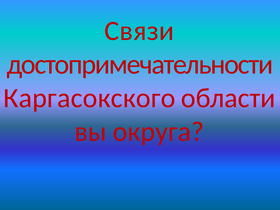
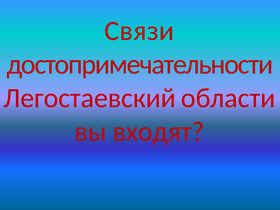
Каргасокского: Каргасокского -> Легостаевский
округа: округа -> входят
